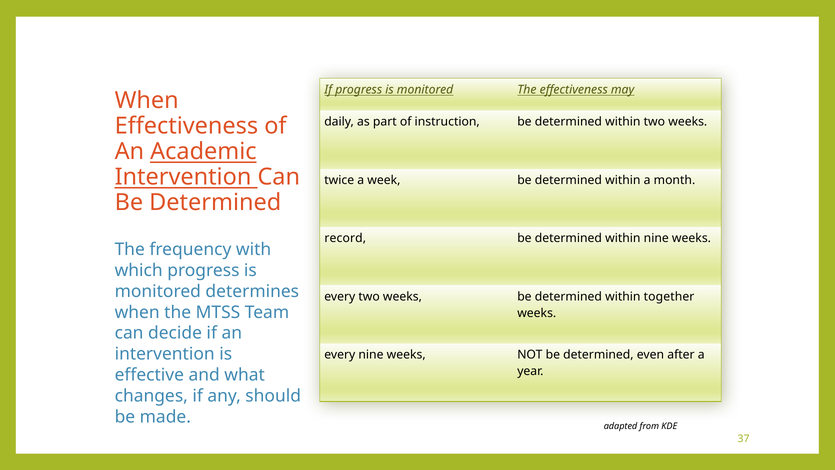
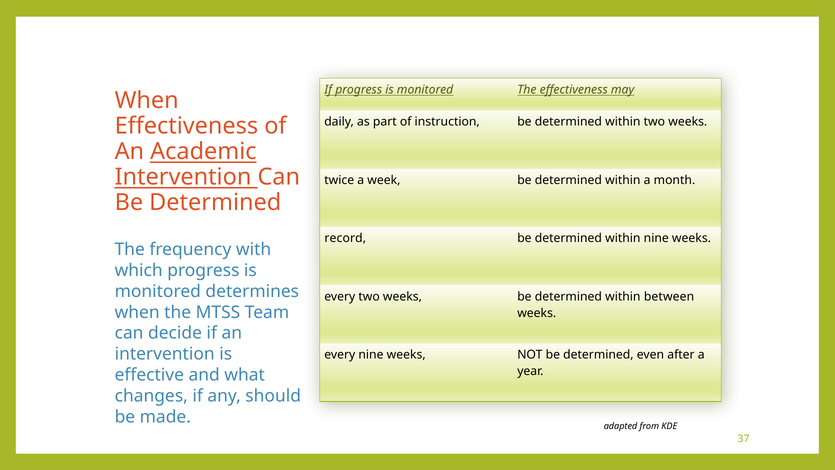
together: together -> between
